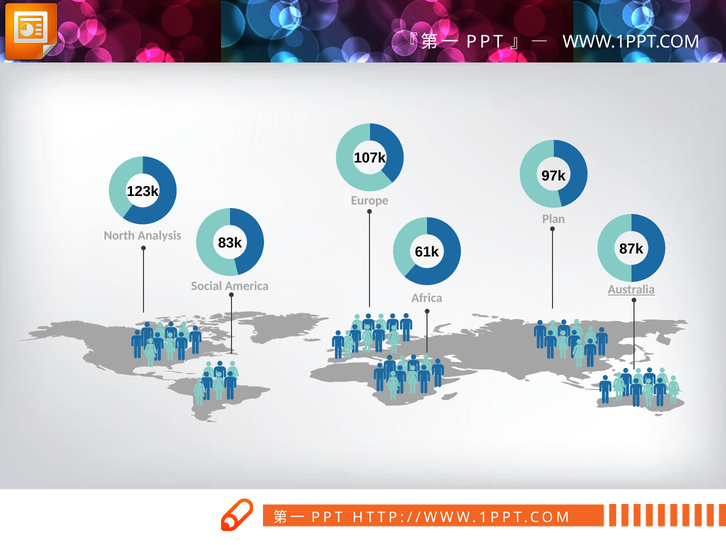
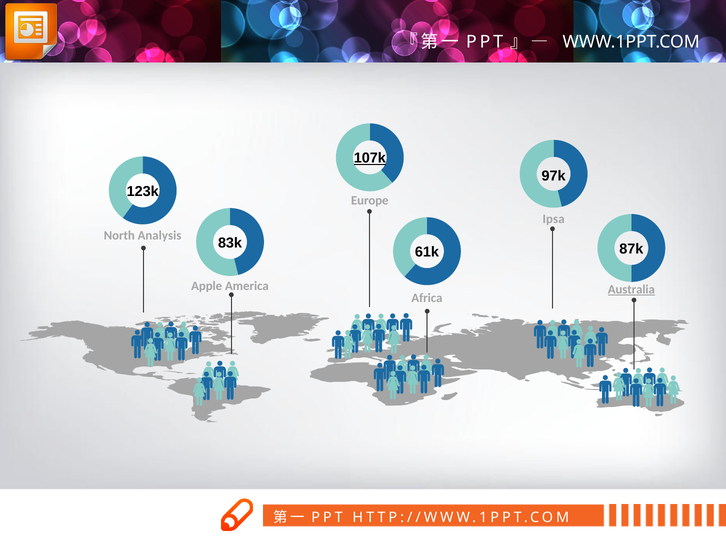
107k underline: none -> present
Plan: Plan -> Ipsa
Social: Social -> Apple
